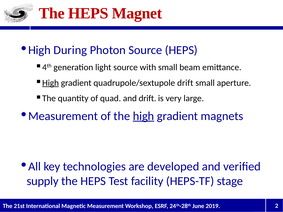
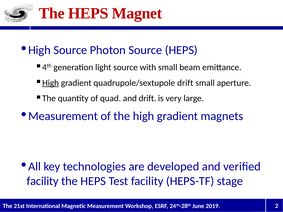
During at (70, 50): During -> Source
high at (144, 116) underline: present -> none
supply at (43, 181): supply -> facility
